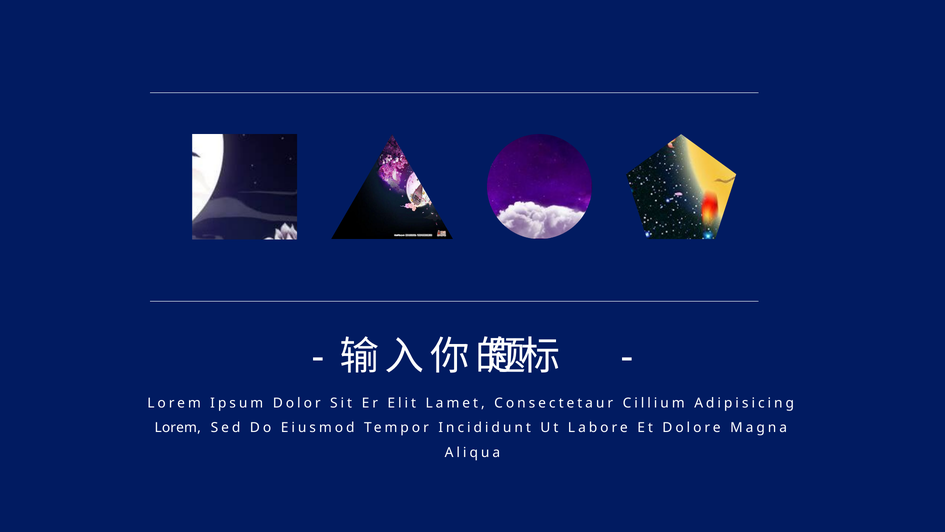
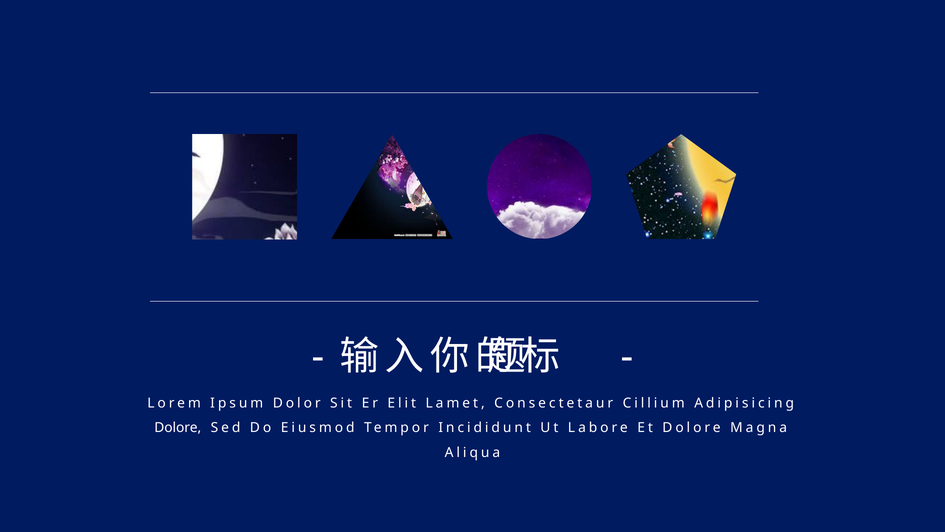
Lorem at (178, 427): Lorem -> Dolore
